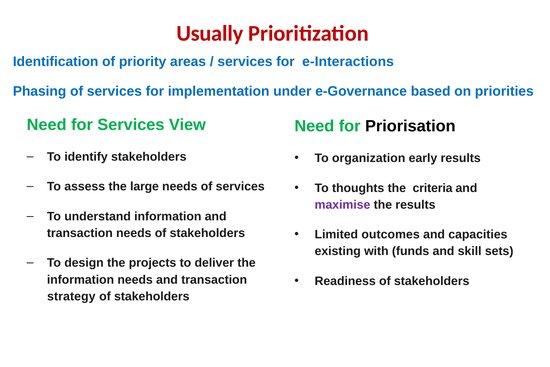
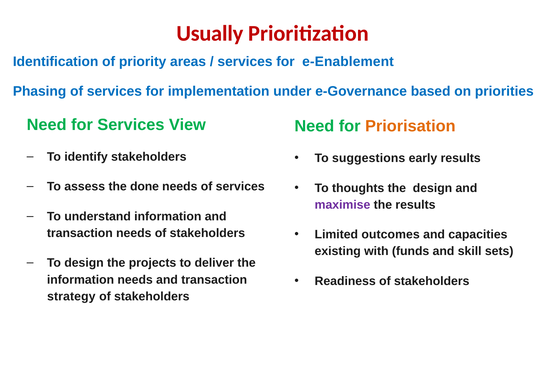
e-Interactions: e-Interactions -> e-Enablement
Priorisation colour: black -> orange
organization: organization -> suggestions
large: large -> done
the criteria: criteria -> design
